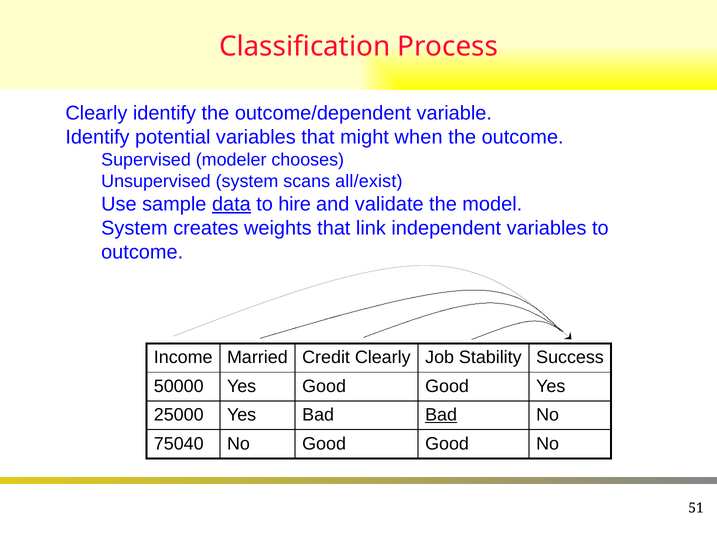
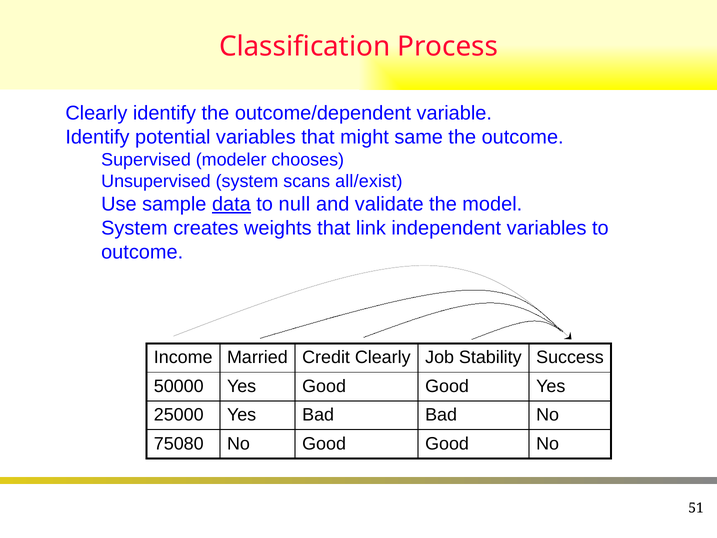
when: when -> same
hire: hire -> null
Bad at (441, 415) underline: present -> none
75040: 75040 -> 75080
